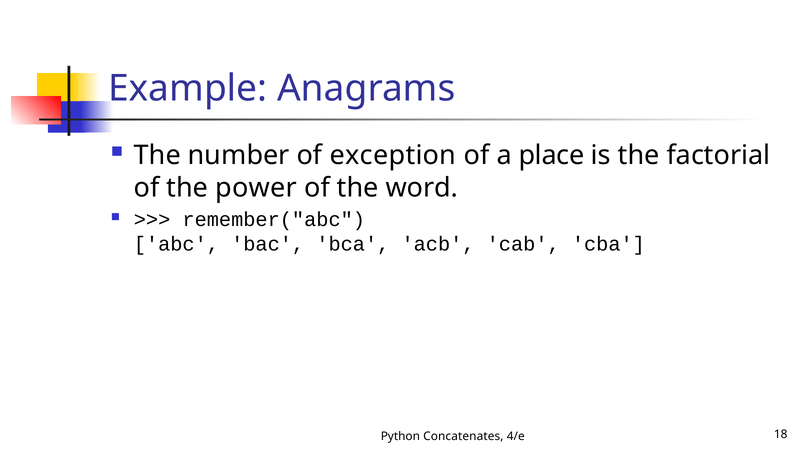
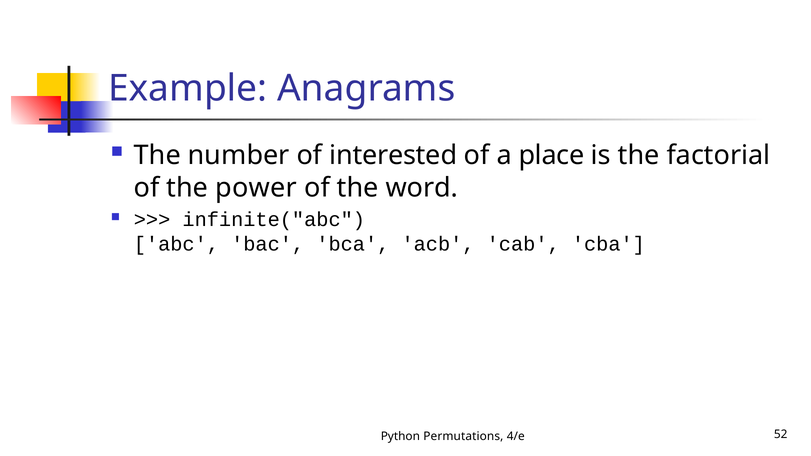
exception: exception -> interested
remember("abc: remember("abc -> infinite("abc
Concatenates: Concatenates -> Permutations
18: 18 -> 52
